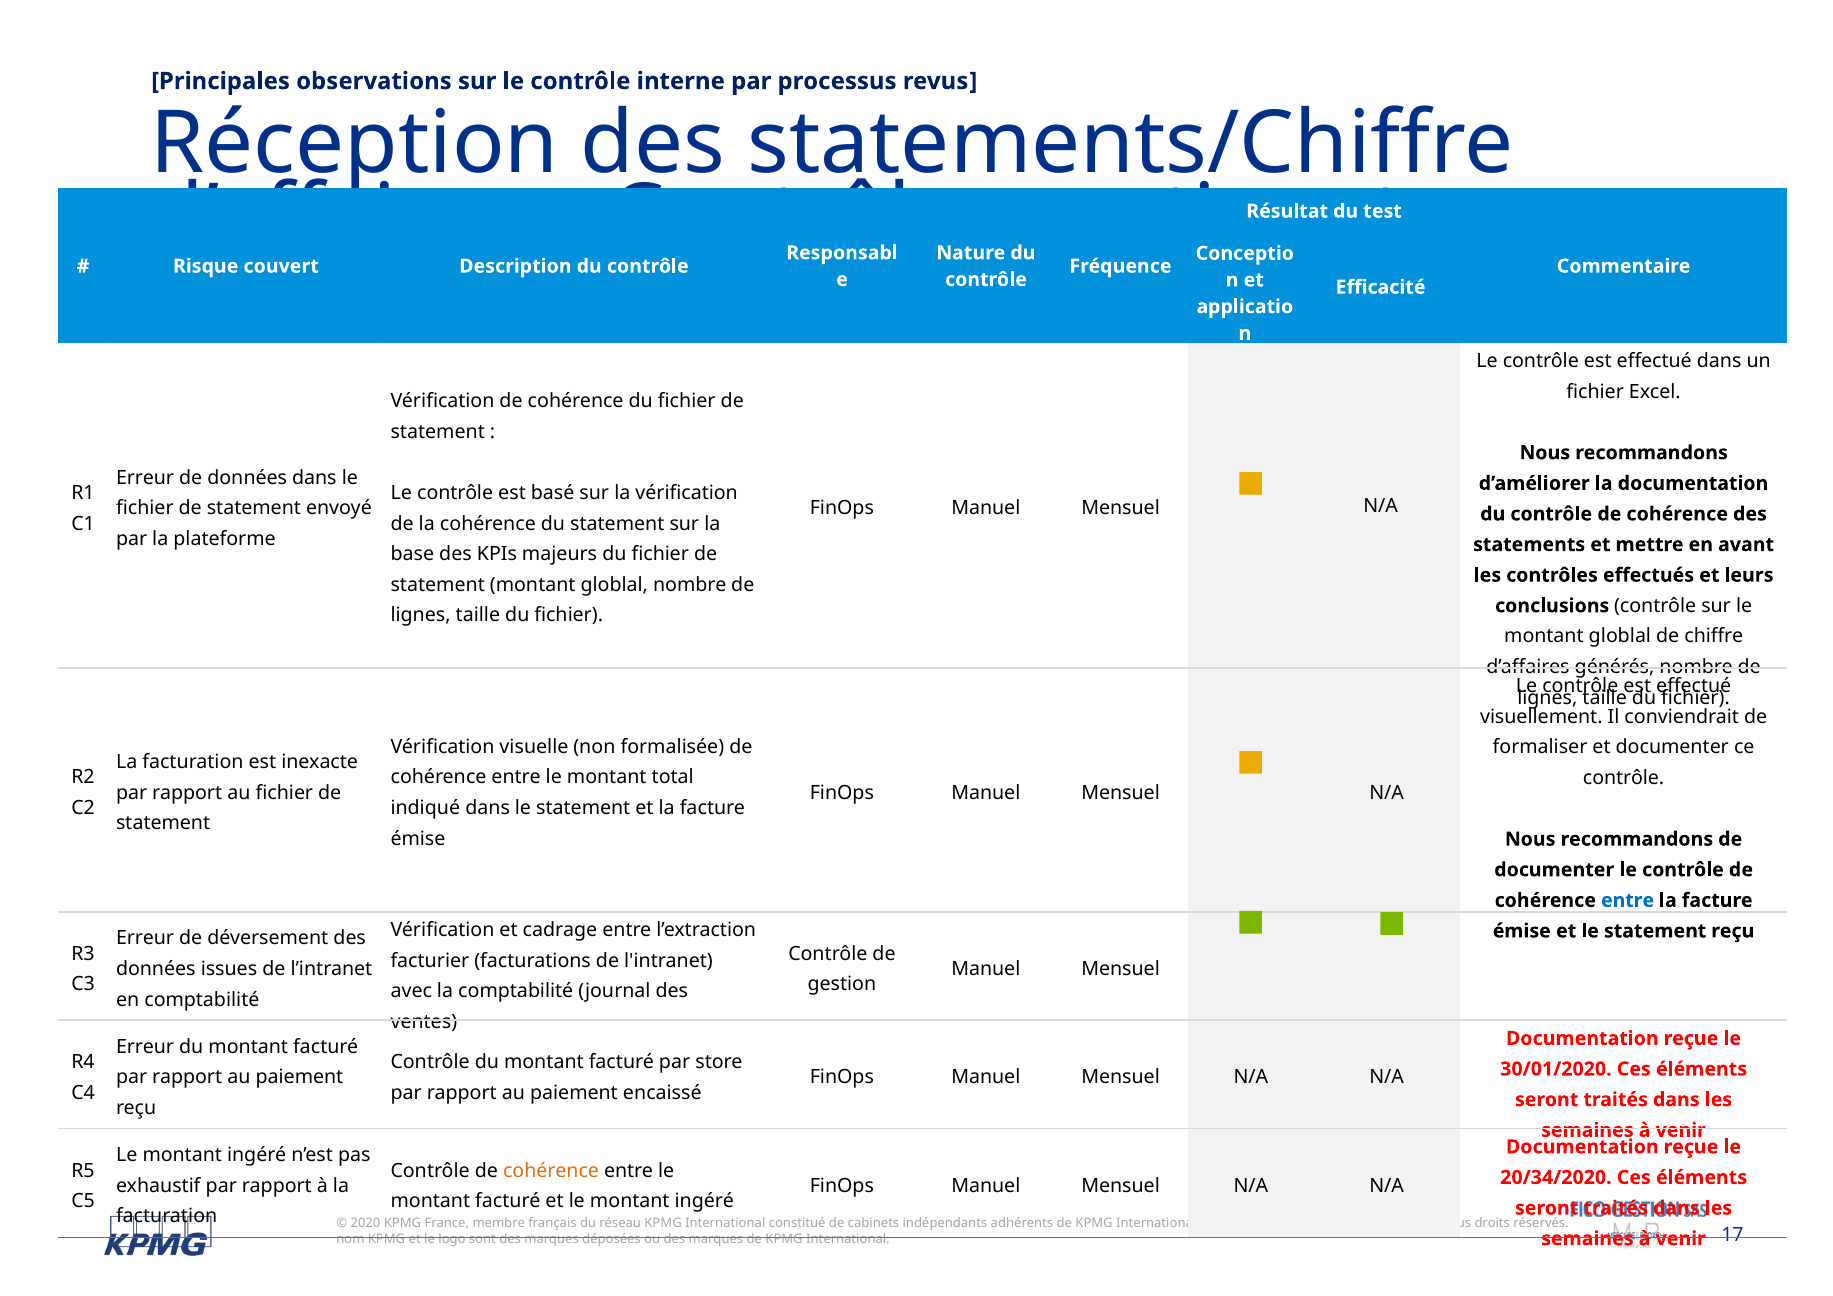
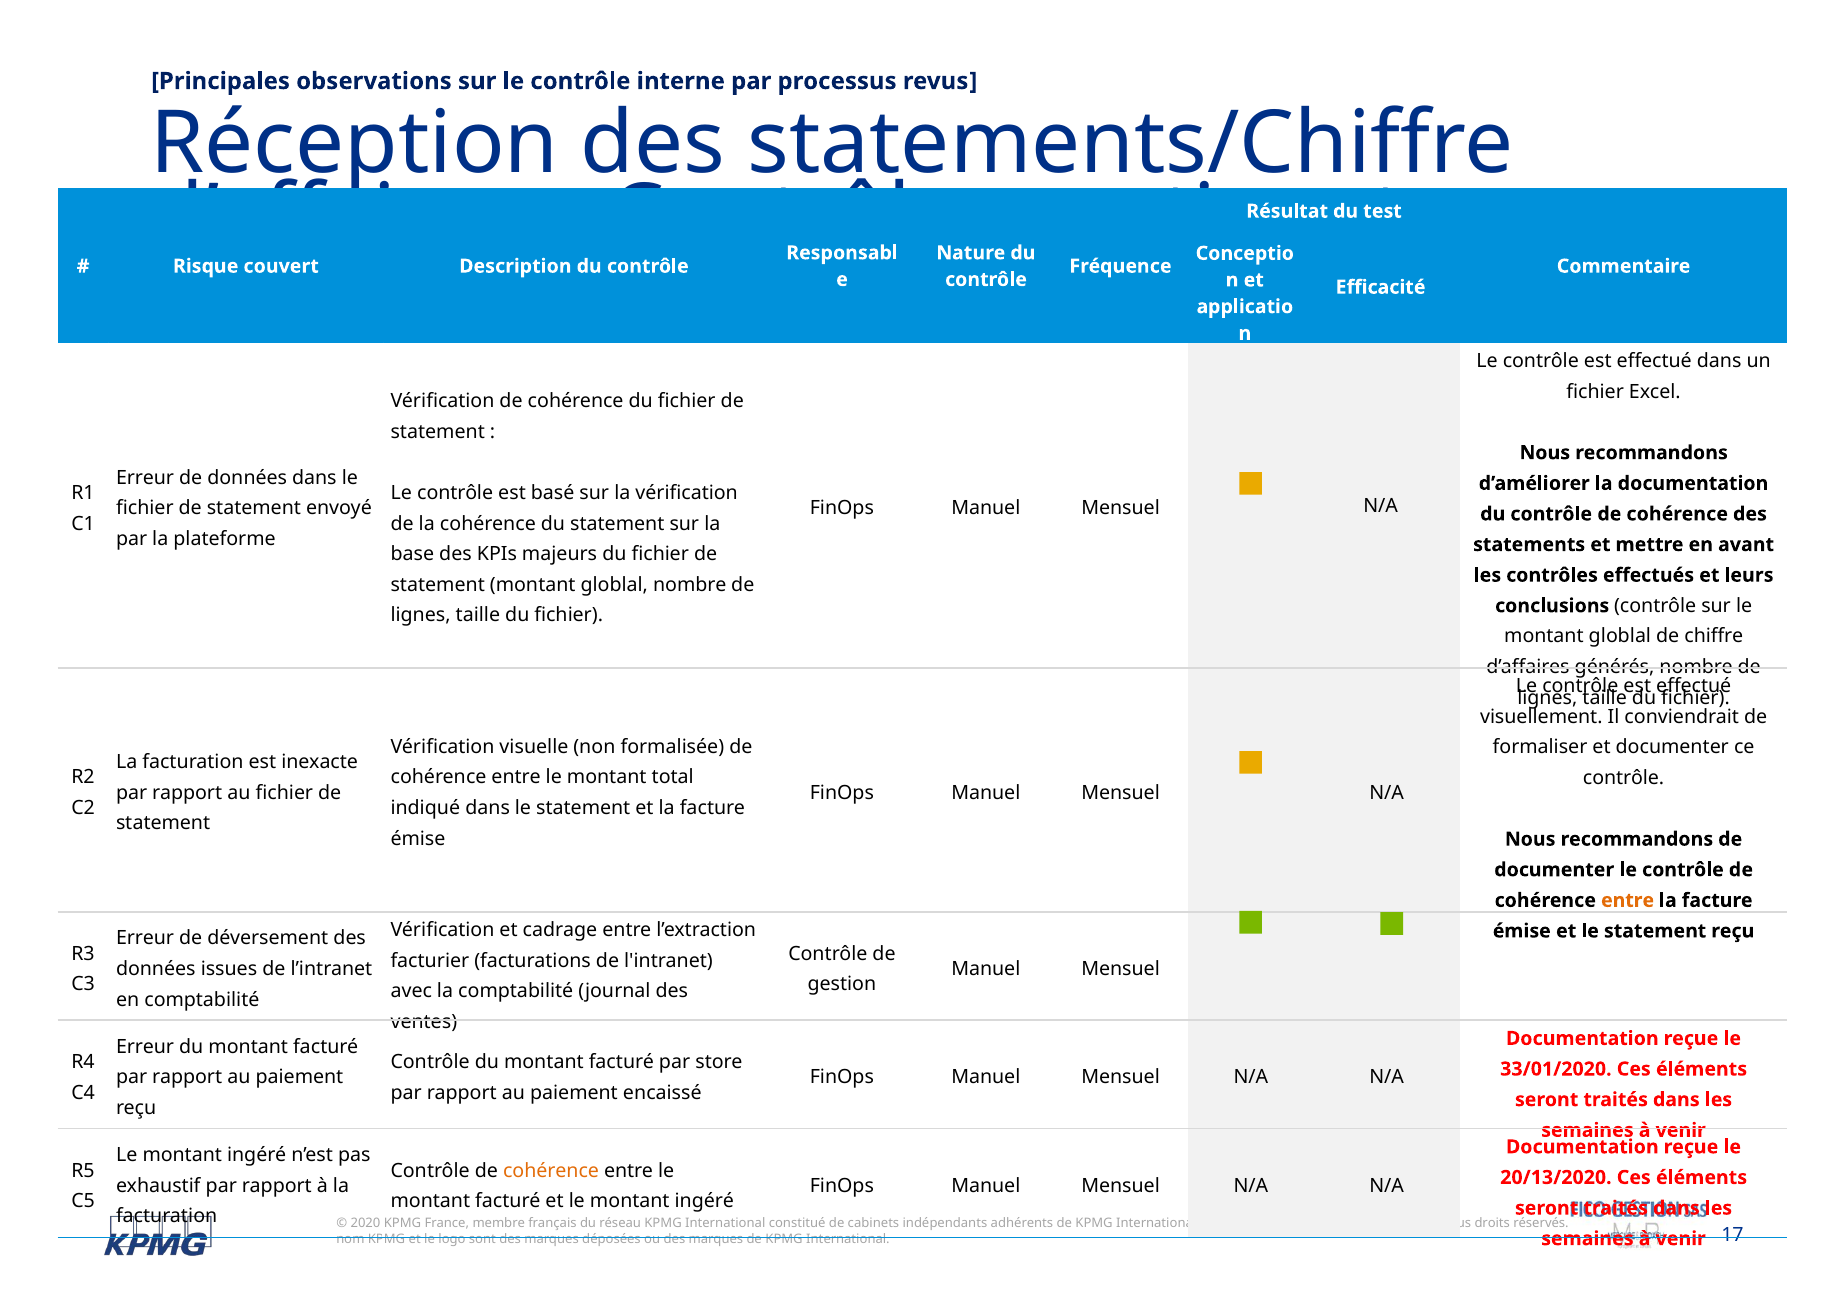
entre at (1628, 900) colour: blue -> orange
30/01/2020: 30/01/2020 -> 33/01/2020
20/34/2020: 20/34/2020 -> 20/13/2020
